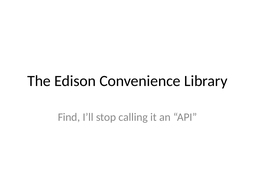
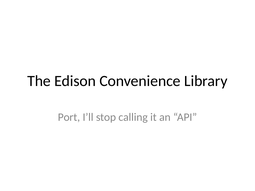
Find: Find -> Port
